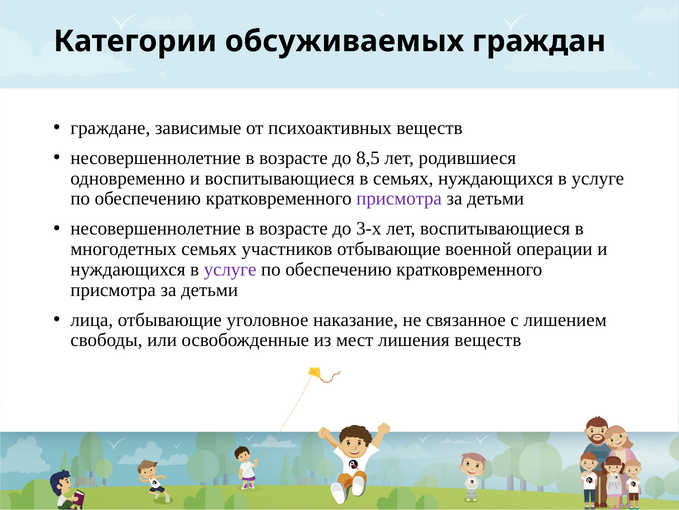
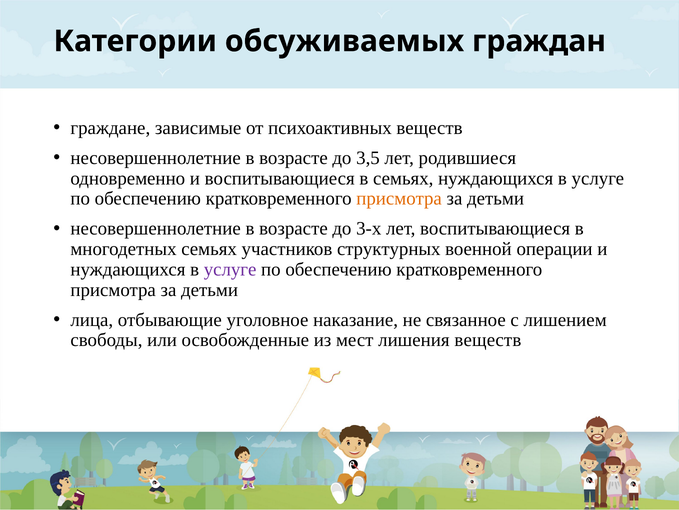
8,5: 8,5 -> 3,5
присмотра at (399, 198) colour: purple -> orange
участников отбывающие: отбывающие -> структурных
